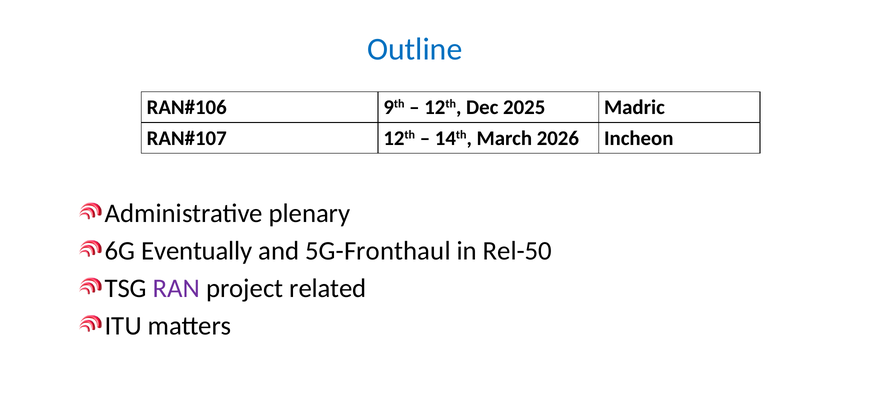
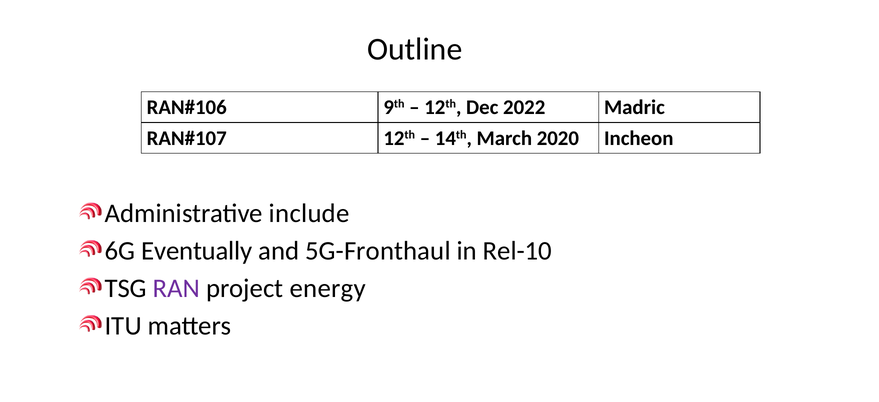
Outline colour: blue -> black
2025: 2025 -> 2022
2026: 2026 -> 2020
plenary: plenary -> include
Rel-50: Rel-50 -> Rel-10
related: related -> energy
